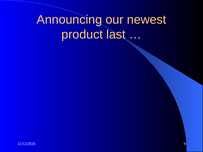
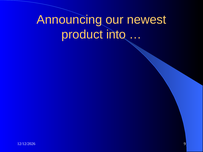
last: last -> into
